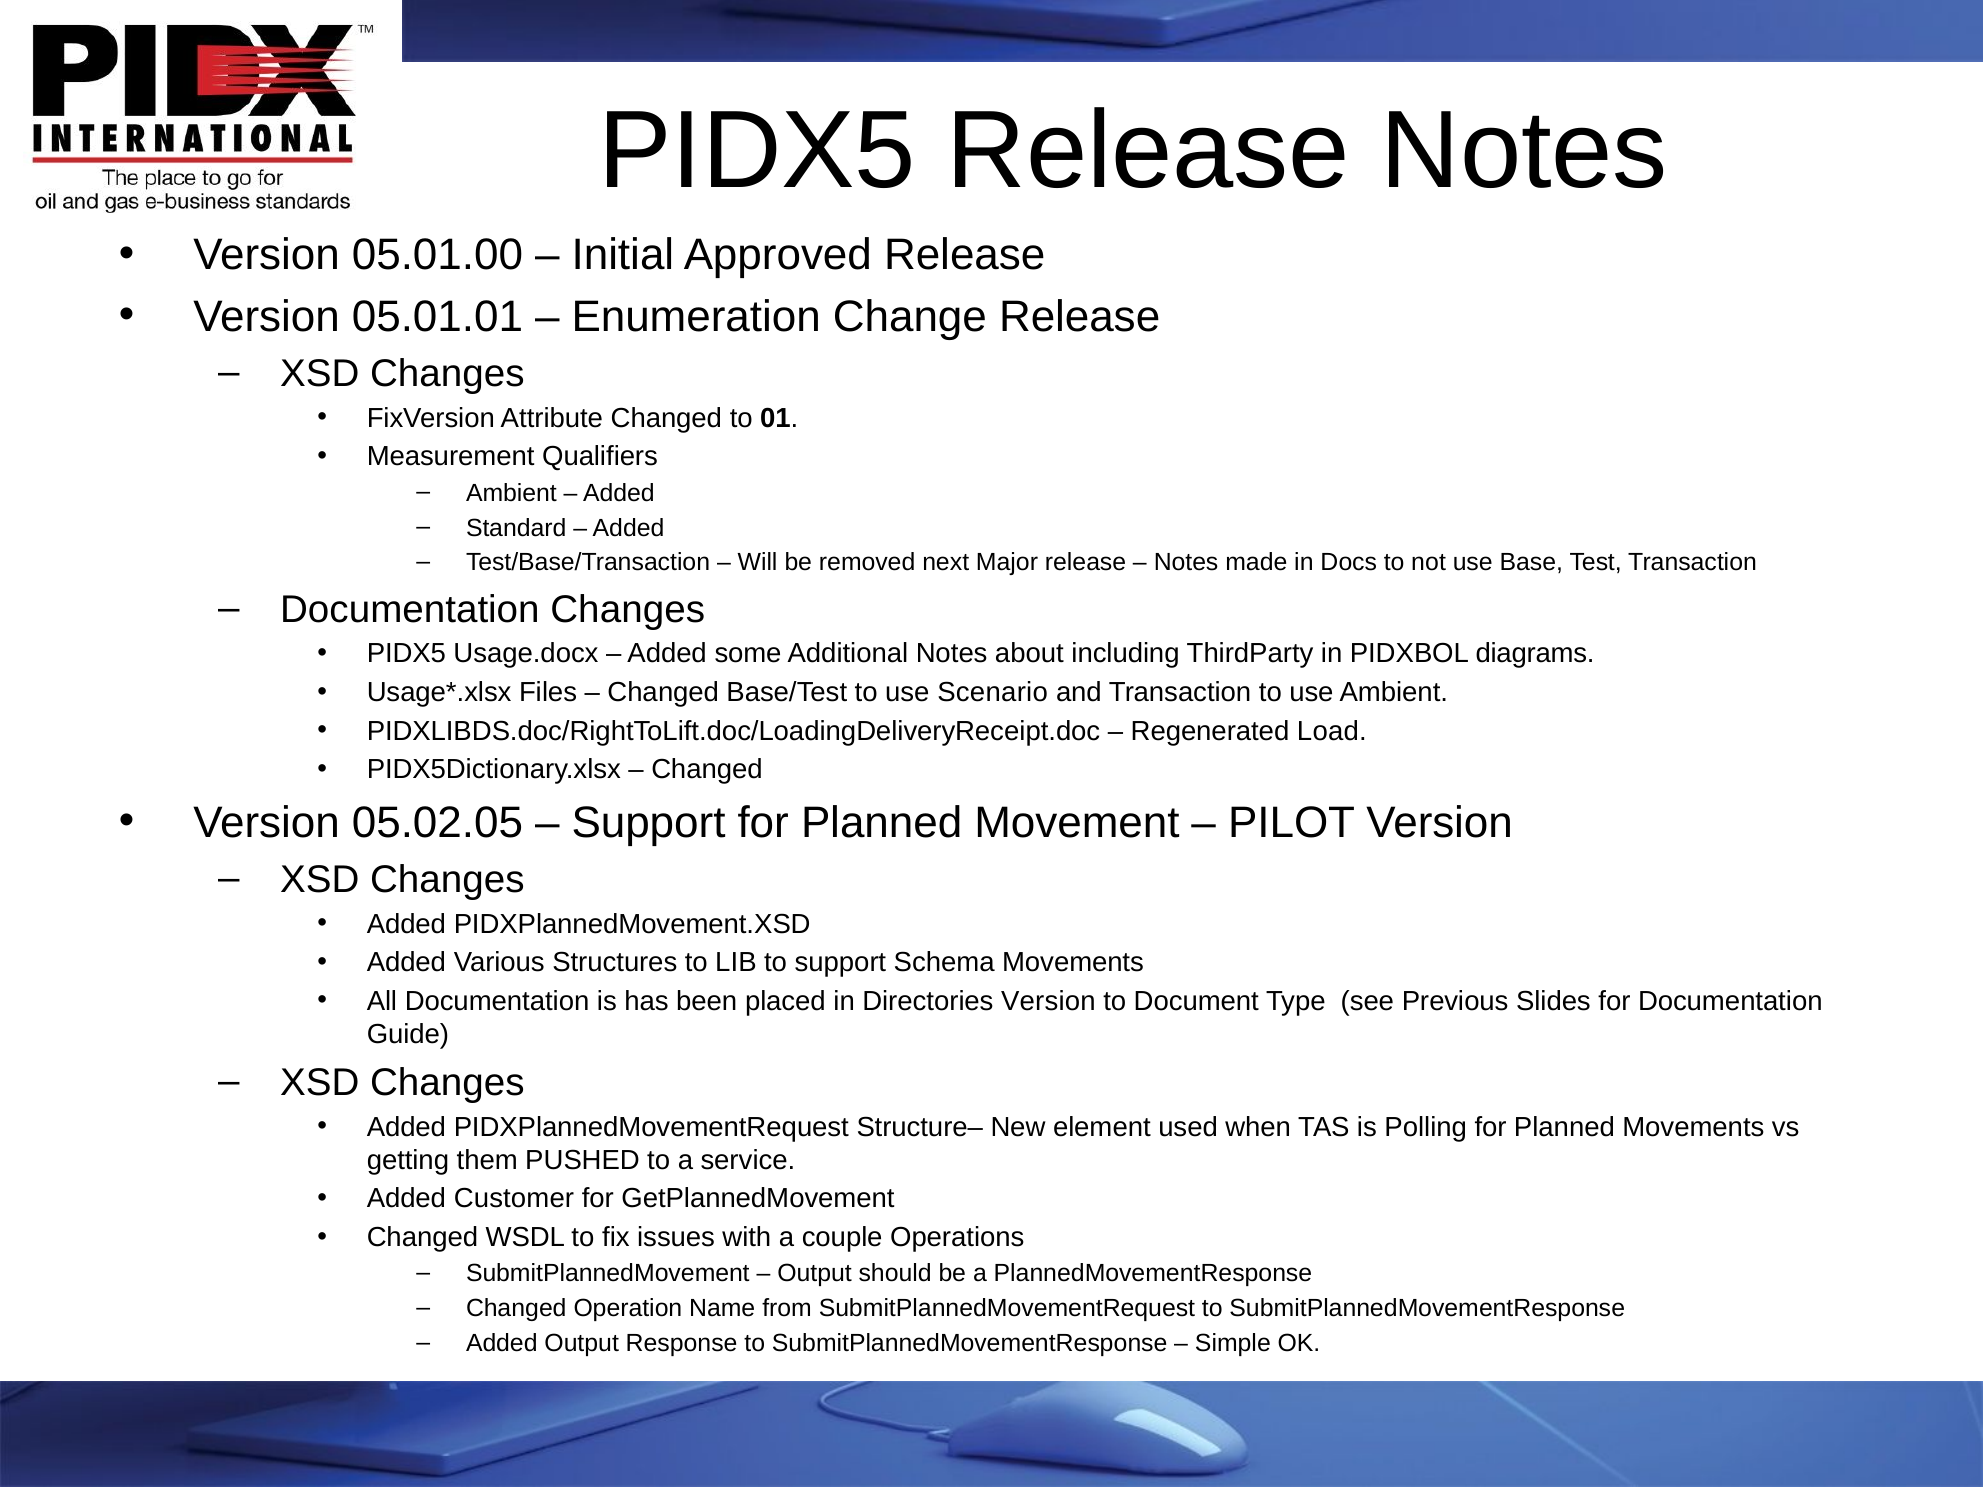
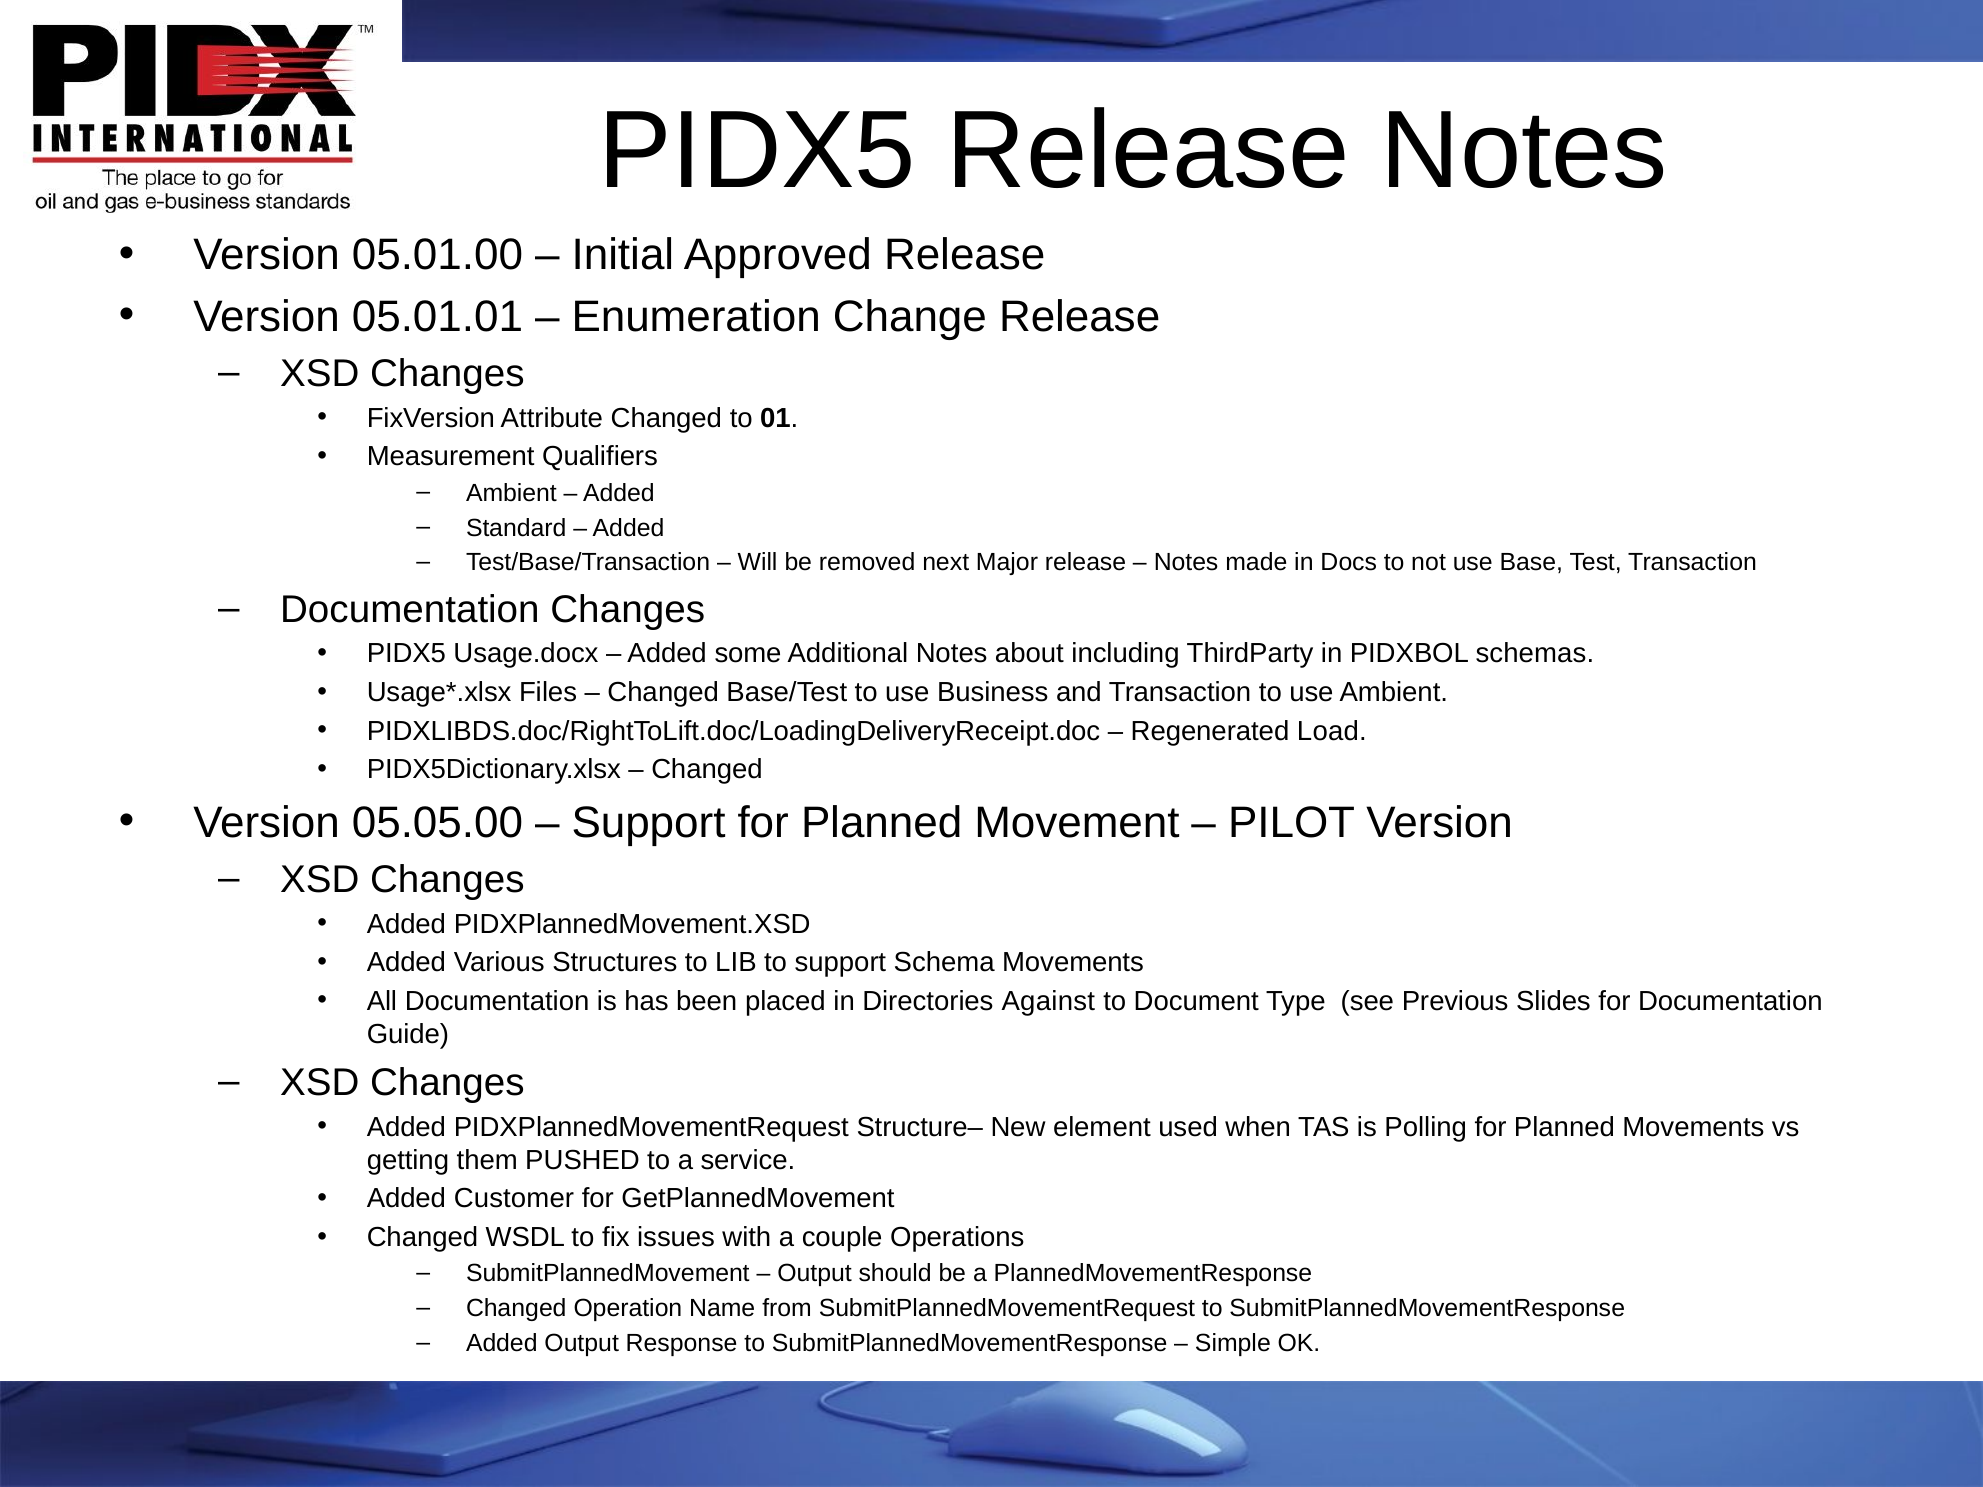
diagrams: diagrams -> schemas
Scenario: Scenario -> Business
05.02.05: 05.02.05 -> 05.05.00
Directories Version: Version -> Against
